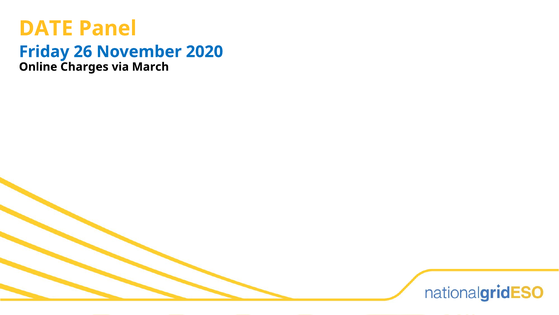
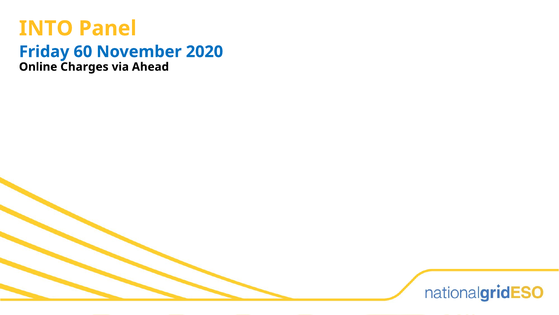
DATE: DATE -> INTO
26: 26 -> 60
March: March -> Ahead
